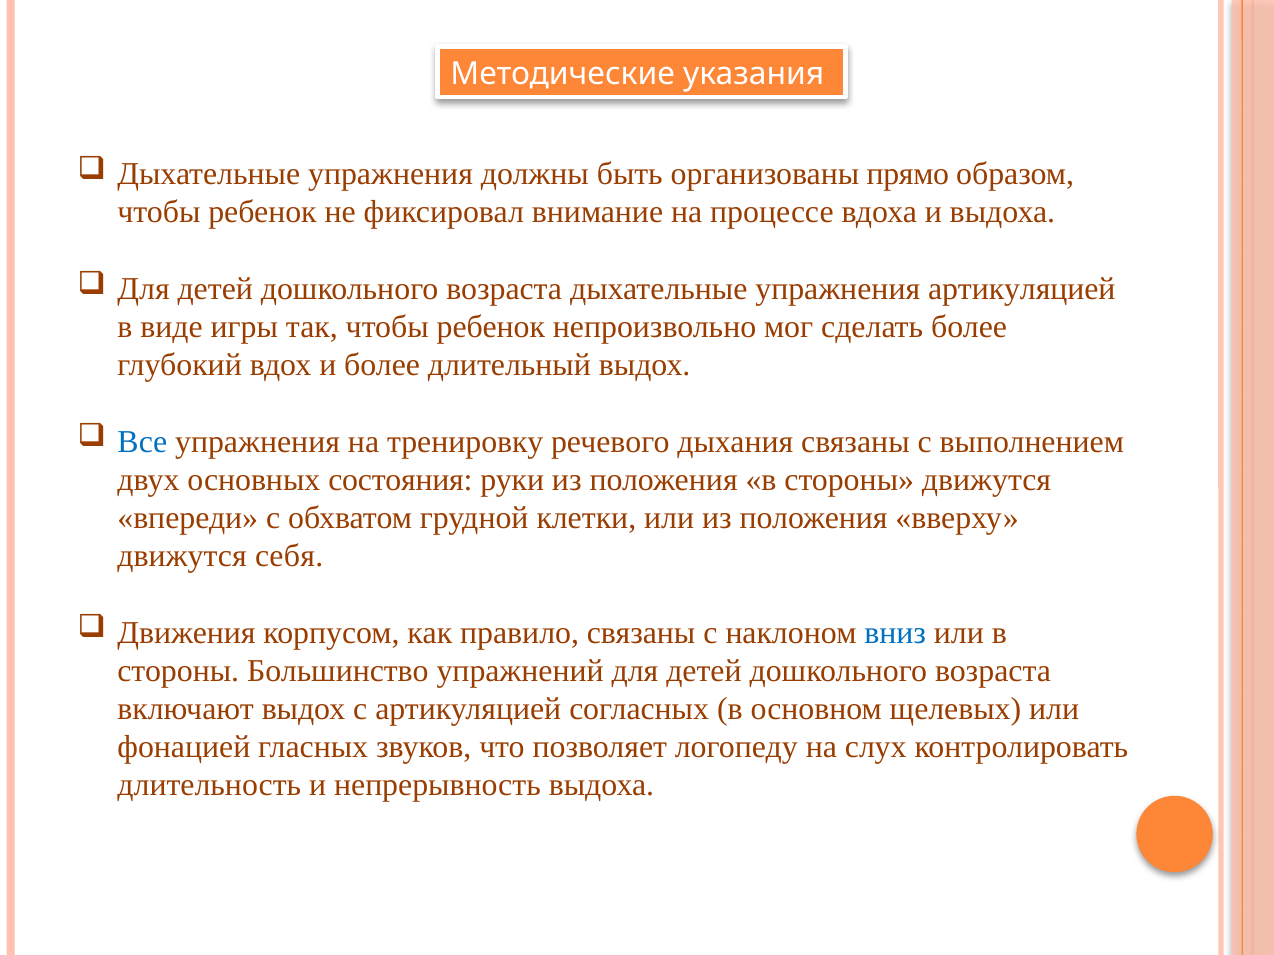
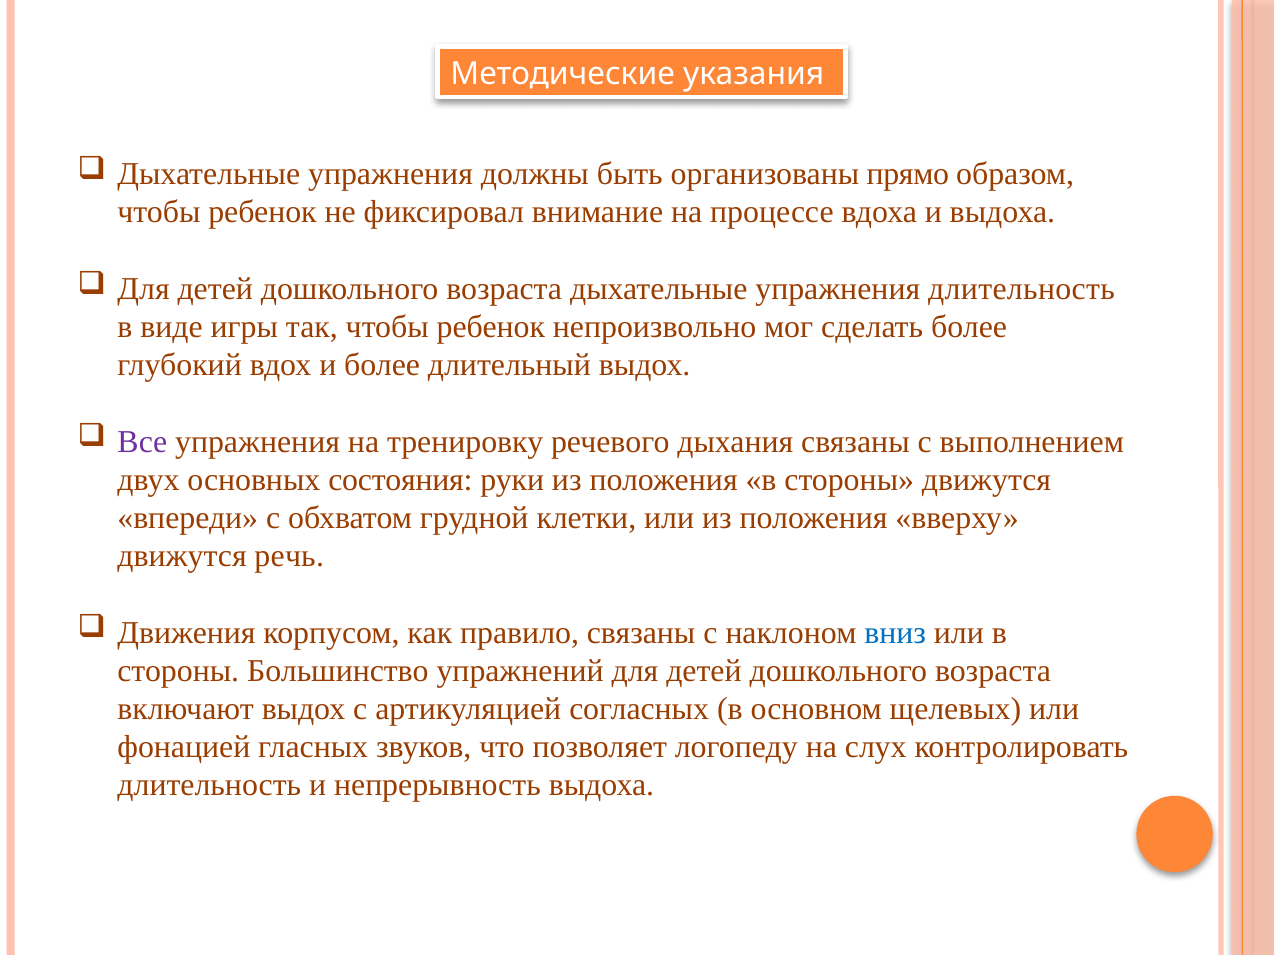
упражнения артикуляцией: артикуляцией -> длительность
Все colour: blue -> purple
себя: себя -> речь
